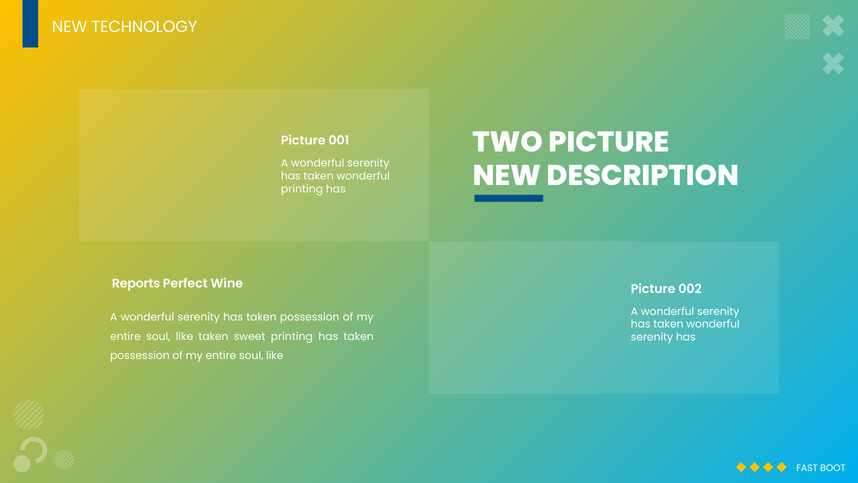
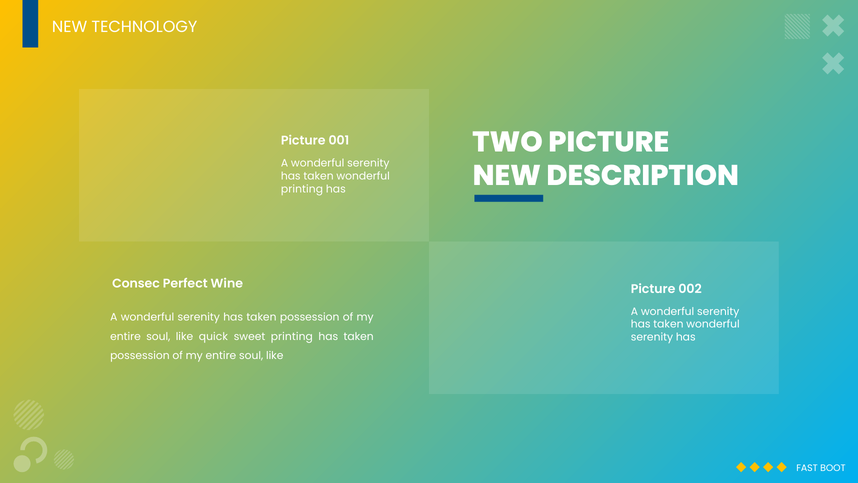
Reports: Reports -> Consec
like taken: taken -> quick
